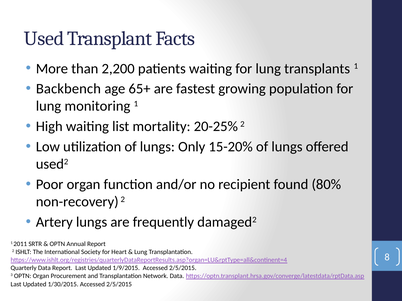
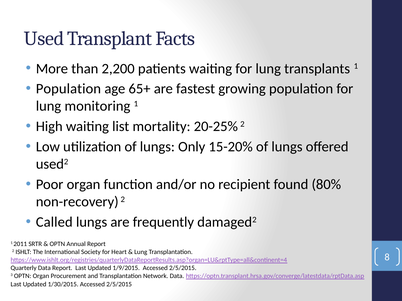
Backbench at (68, 89): Backbench -> Population
Artery: Artery -> Called
